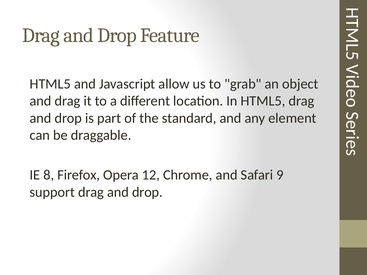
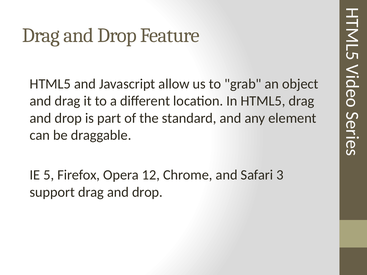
IE 8: 8 -> 5
9: 9 -> 3
